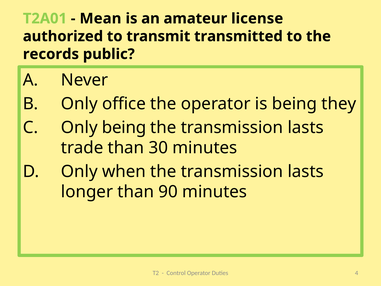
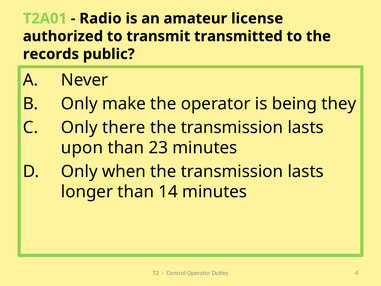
Mean: Mean -> Radio
office: office -> make
Only being: being -> there
trade: trade -> upon
30: 30 -> 23
90: 90 -> 14
